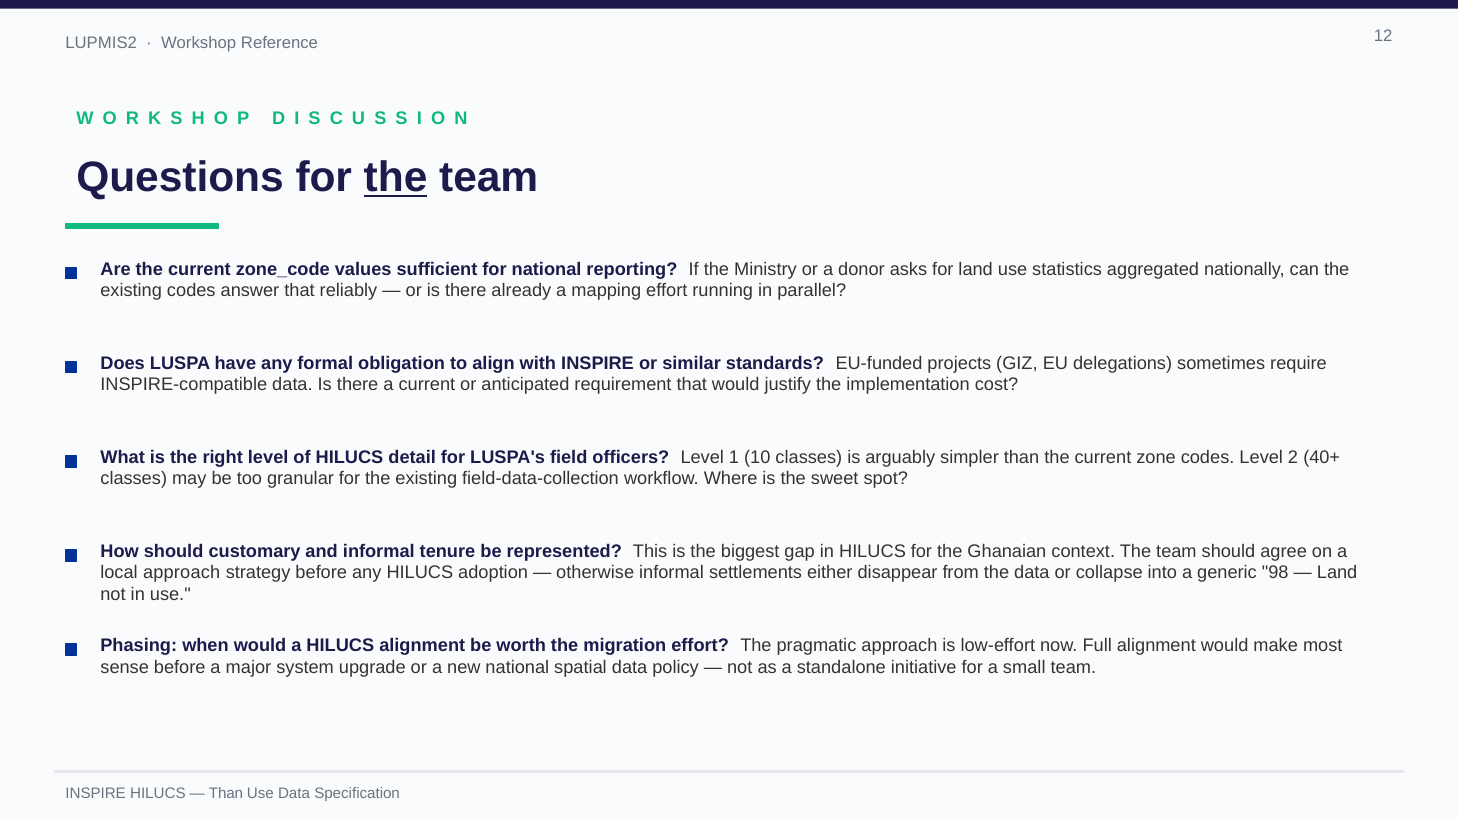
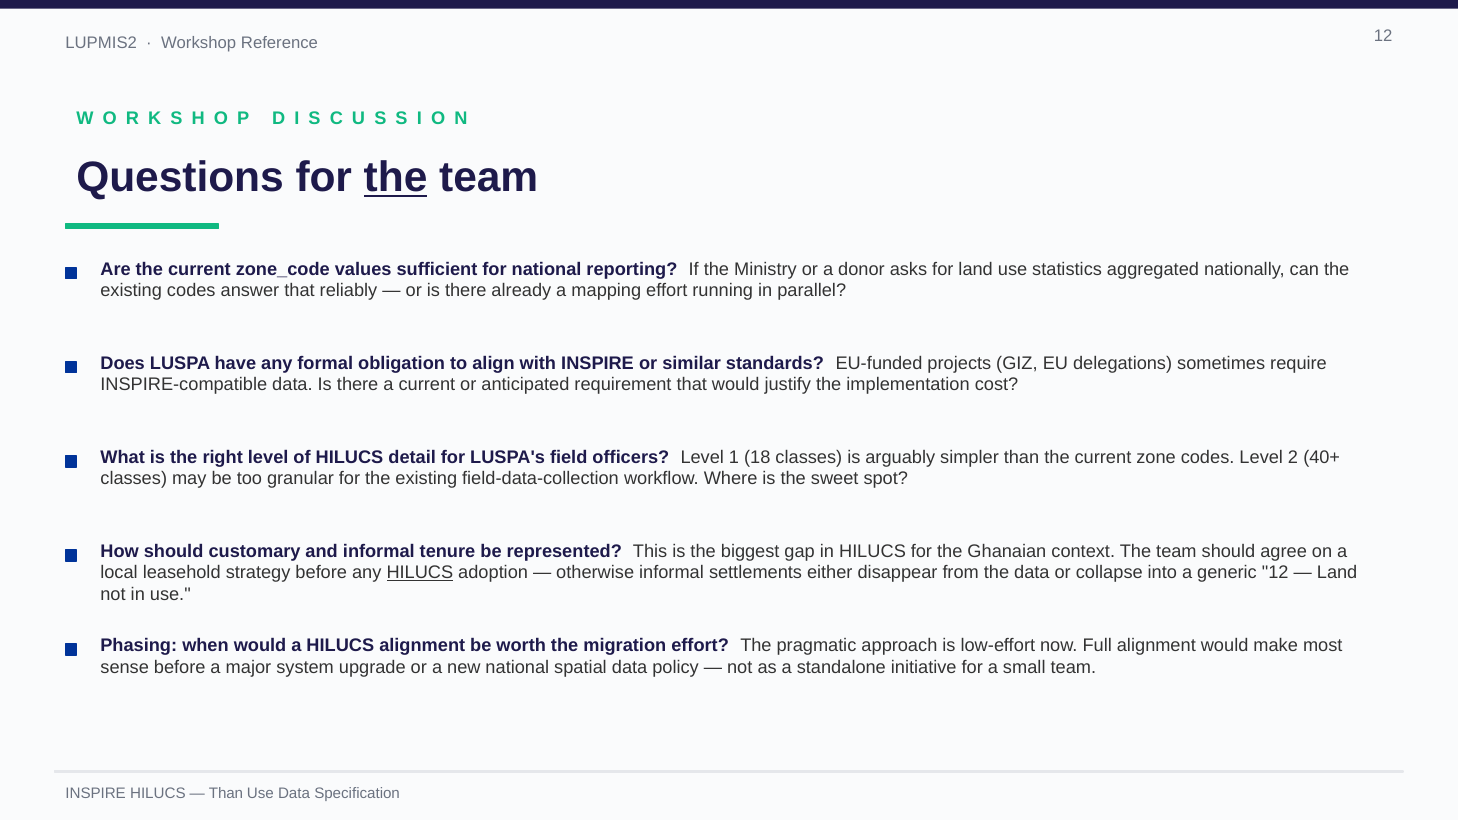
10: 10 -> 18
local approach: approach -> leasehold
HILUCS at (420, 573) underline: none -> present
generic 98: 98 -> 12
